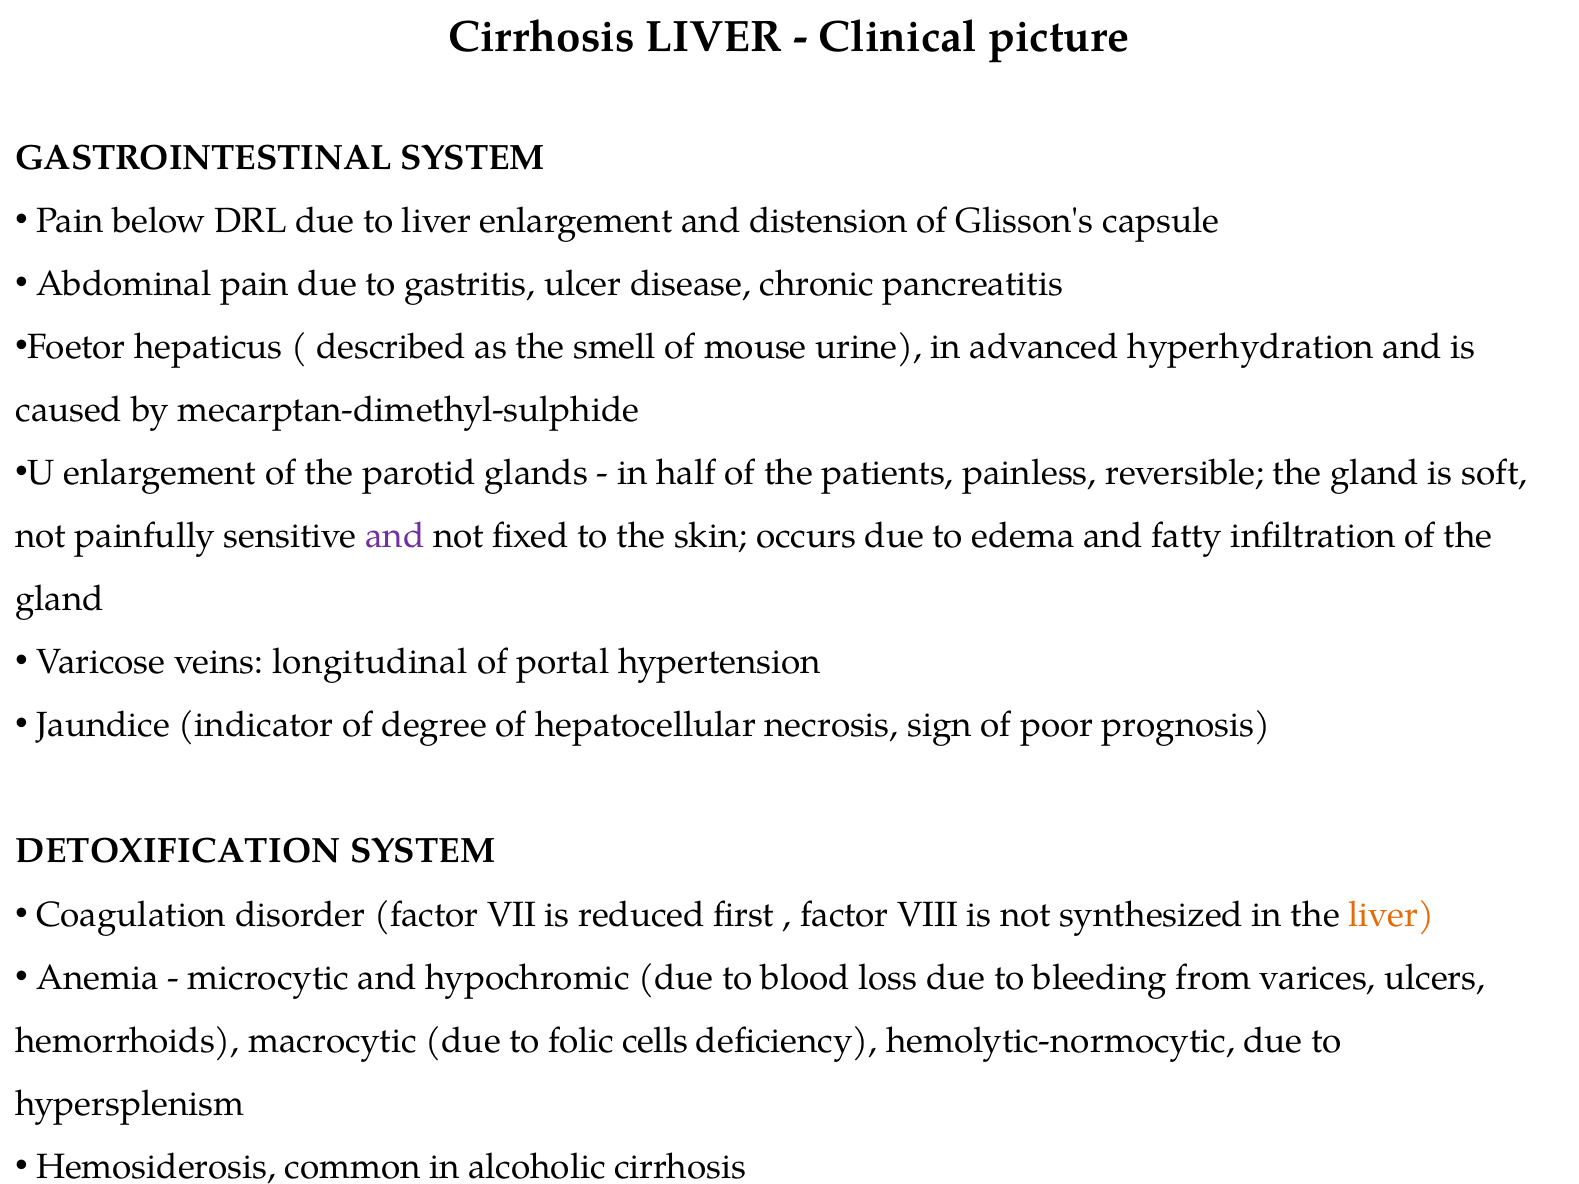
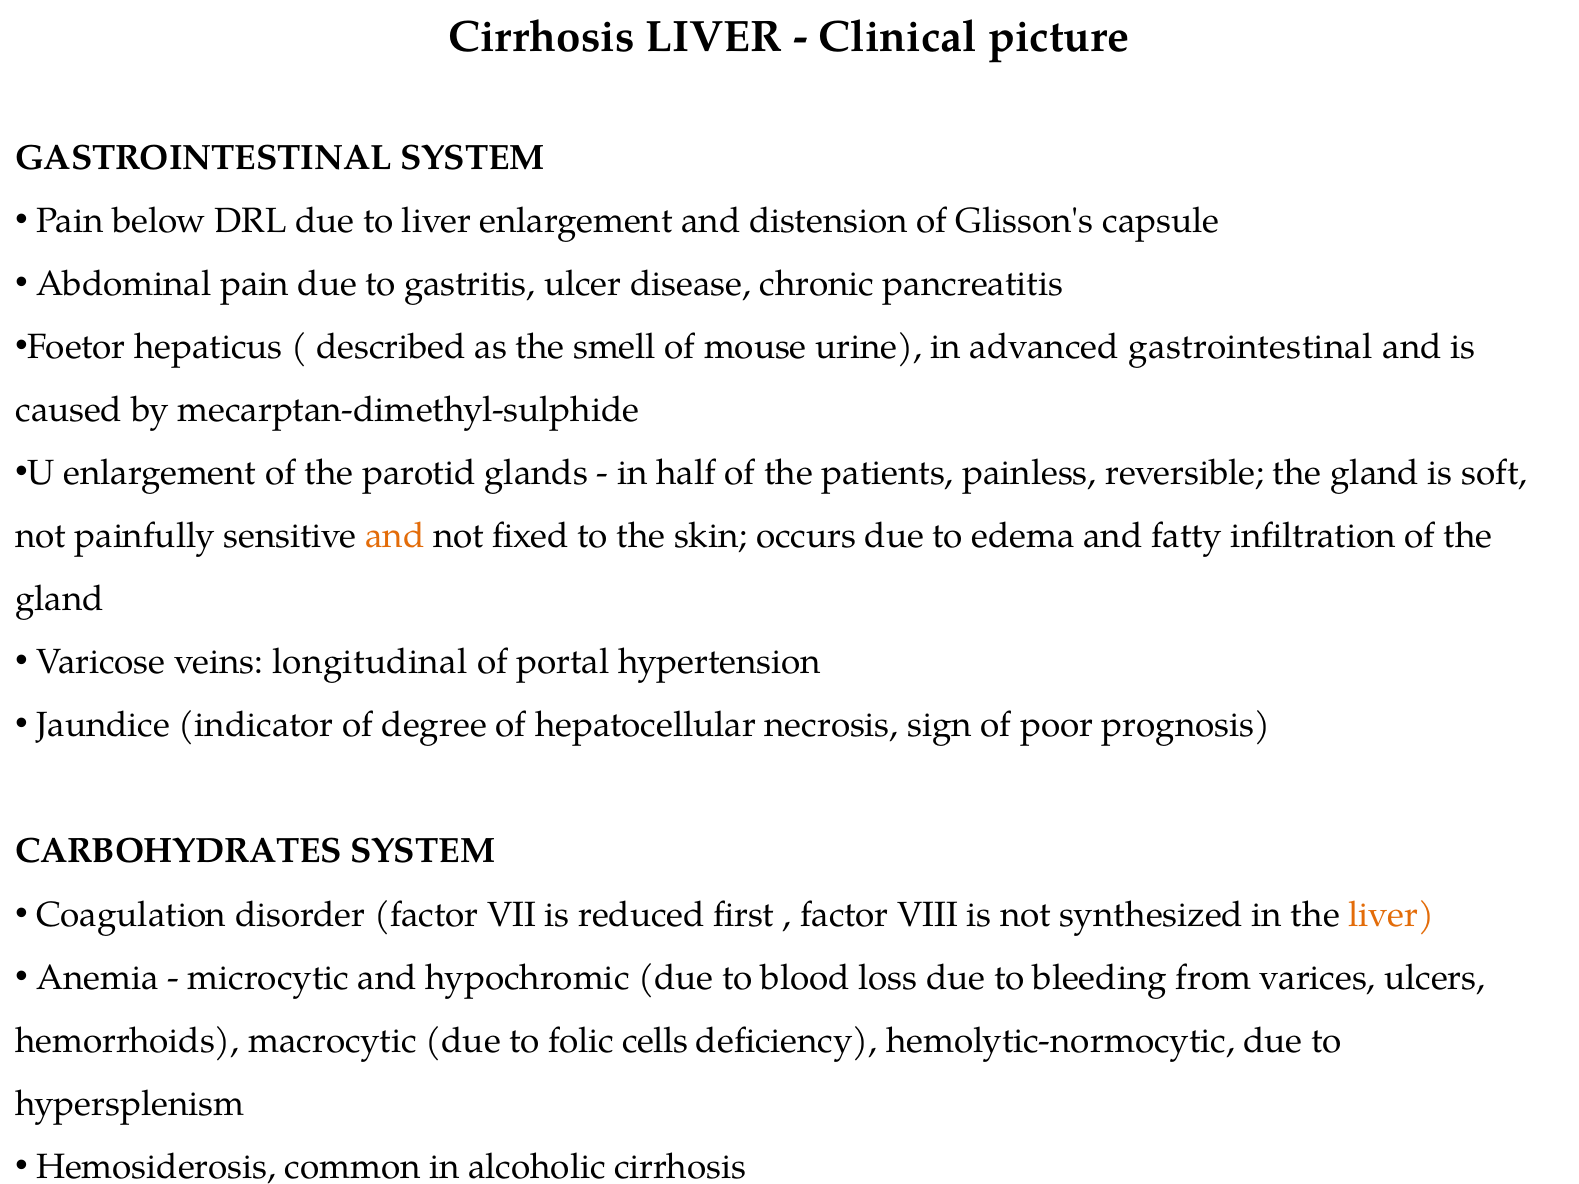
advanced hyperhydration: hyperhydration -> gastrointestinal
and at (395, 536) colour: purple -> orange
DETOXIFICATION: DETOXIFICATION -> CARBOHYDRATES
